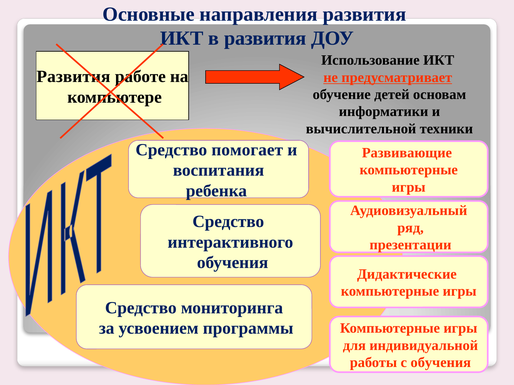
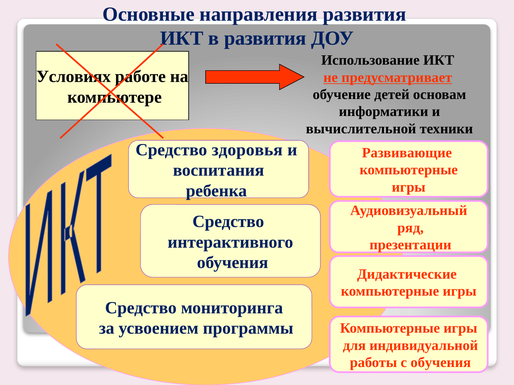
Развития at (73, 77): Развития -> Условиях
помогает: помогает -> здоровья
